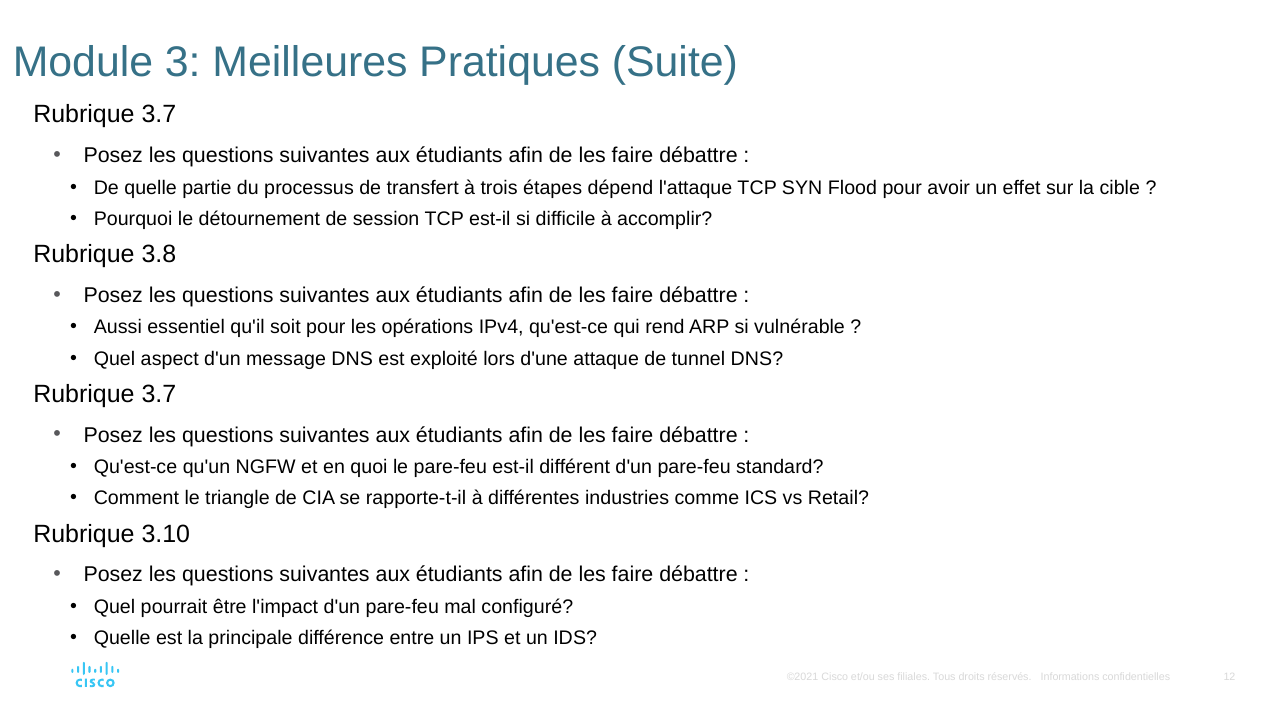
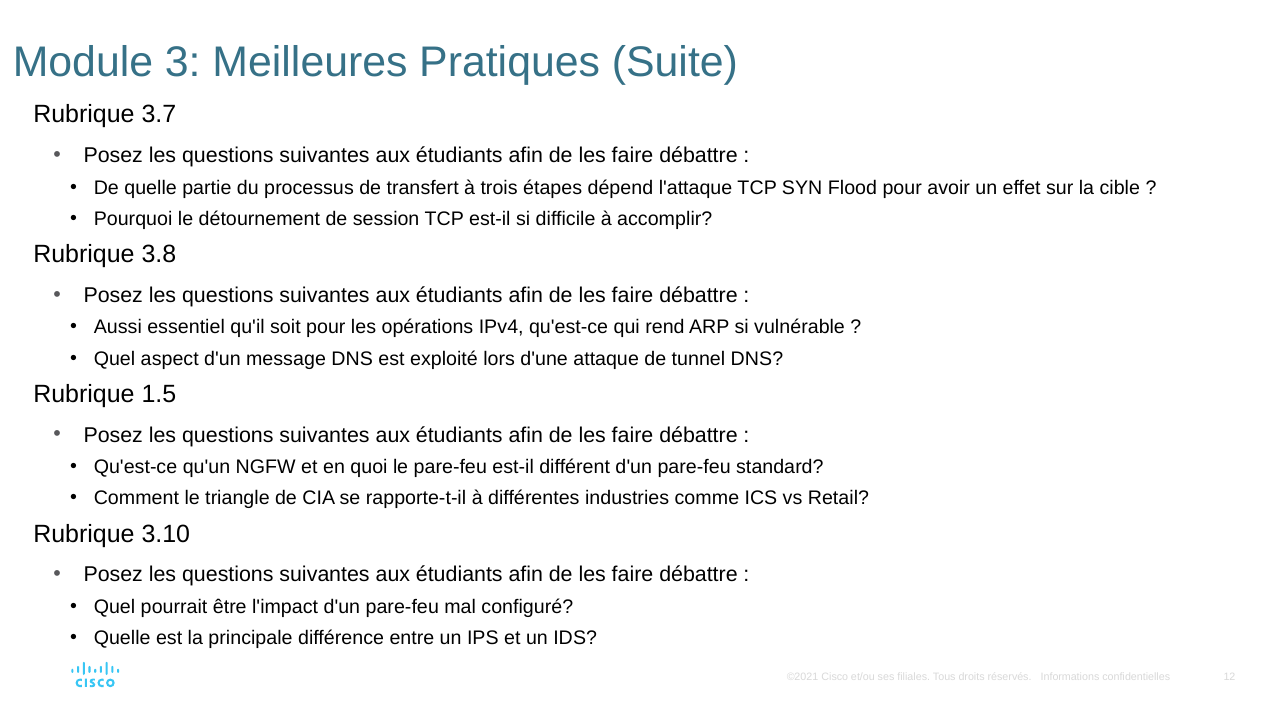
3.7 at (159, 394): 3.7 -> 1.5
